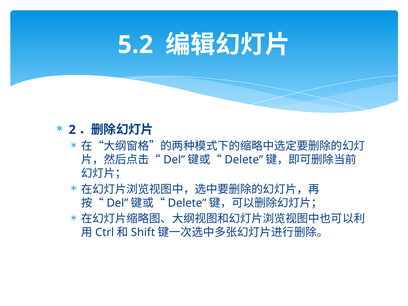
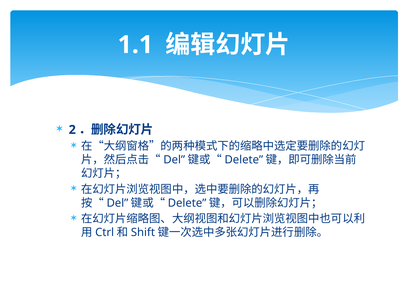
5.2: 5.2 -> 1.1
